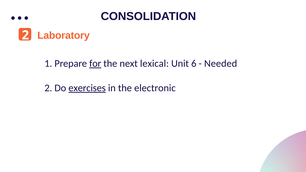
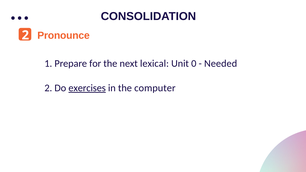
Laboratory: Laboratory -> Pronounce
for underline: present -> none
6: 6 -> 0
electronic: electronic -> computer
